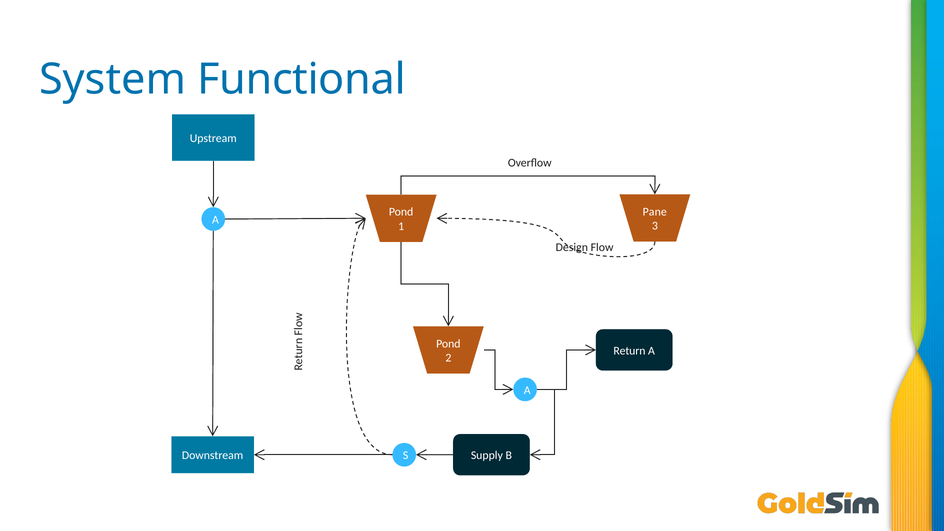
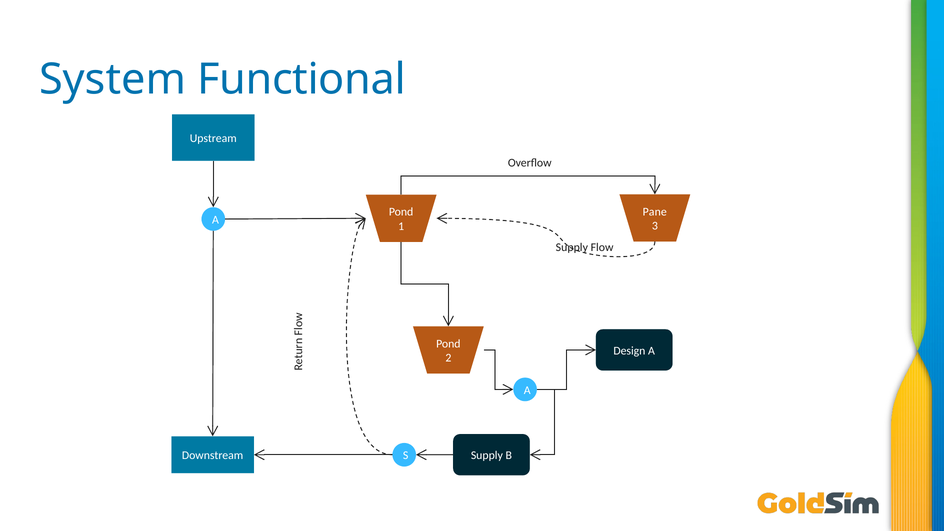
Design at (572, 247): Design -> Supply
Return: Return -> Design
